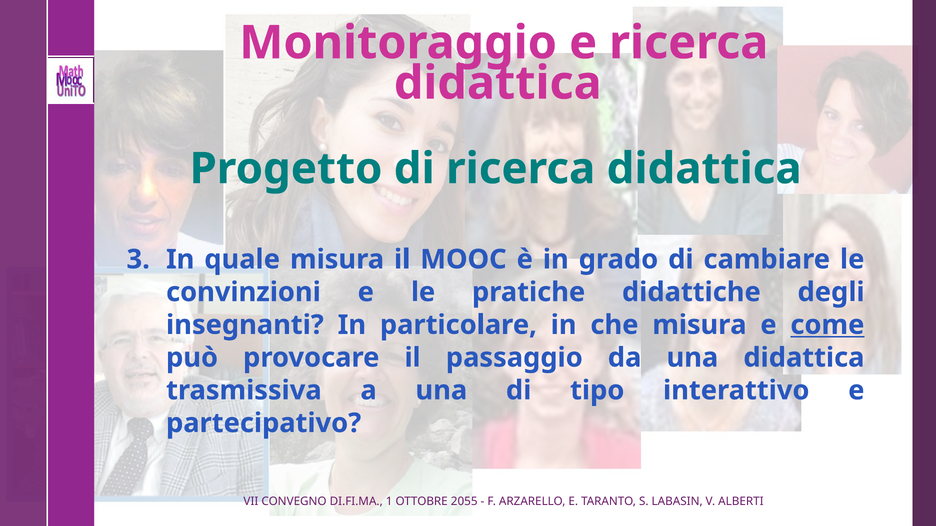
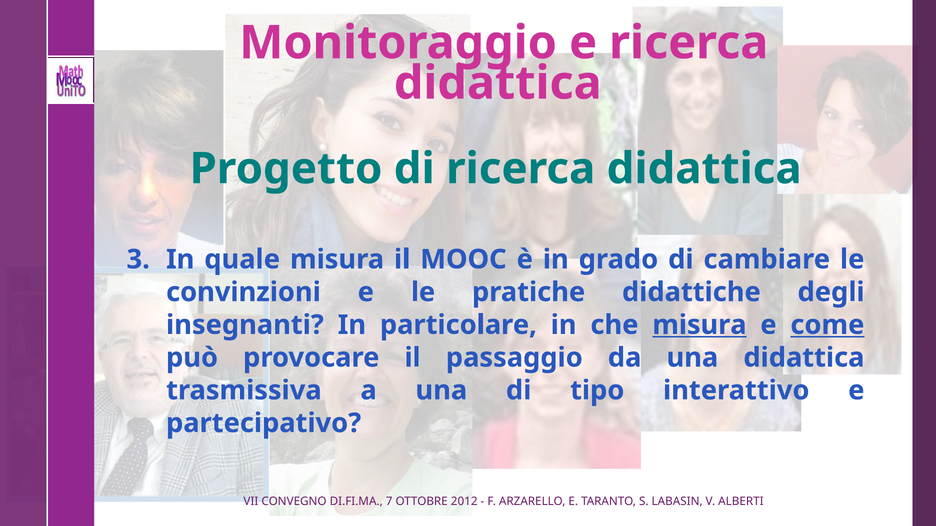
misura at (699, 325) underline: none -> present
1: 1 -> 7
2055: 2055 -> 2012
